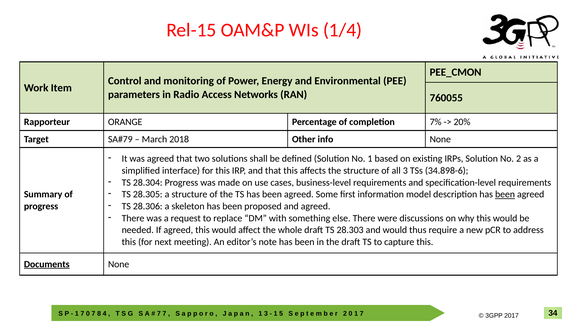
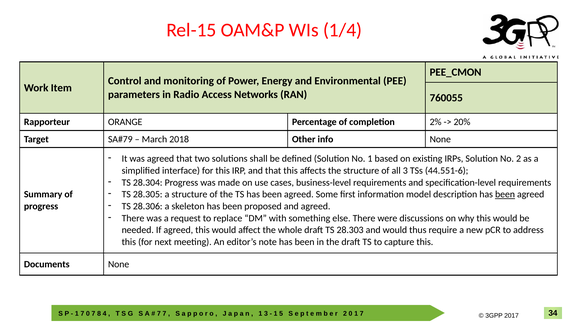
7%: 7% -> 2%
34.898-6: 34.898-6 -> 44.551-6
Documents underline: present -> none
